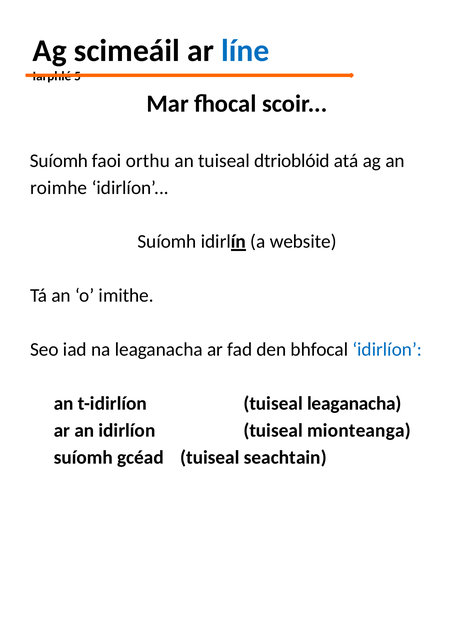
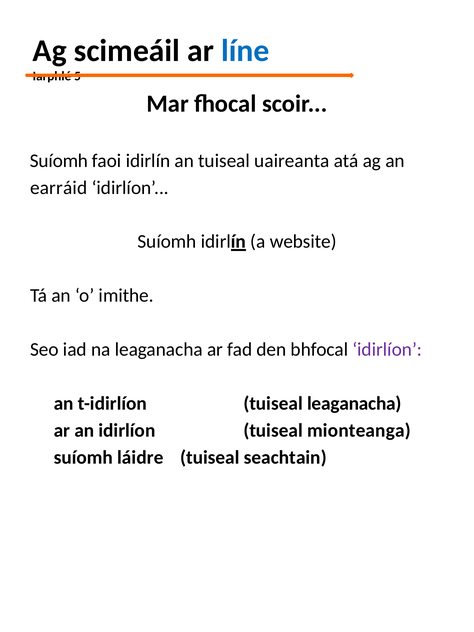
faoi orthu: orthu -> idirlín
dtrioblóid: dtrioblóid -> uaireanta
roimhe: roimhe -> earráid
idirlíon at (387, 350) colour: blue -> purple
gcéad: gcéad -> láidre
